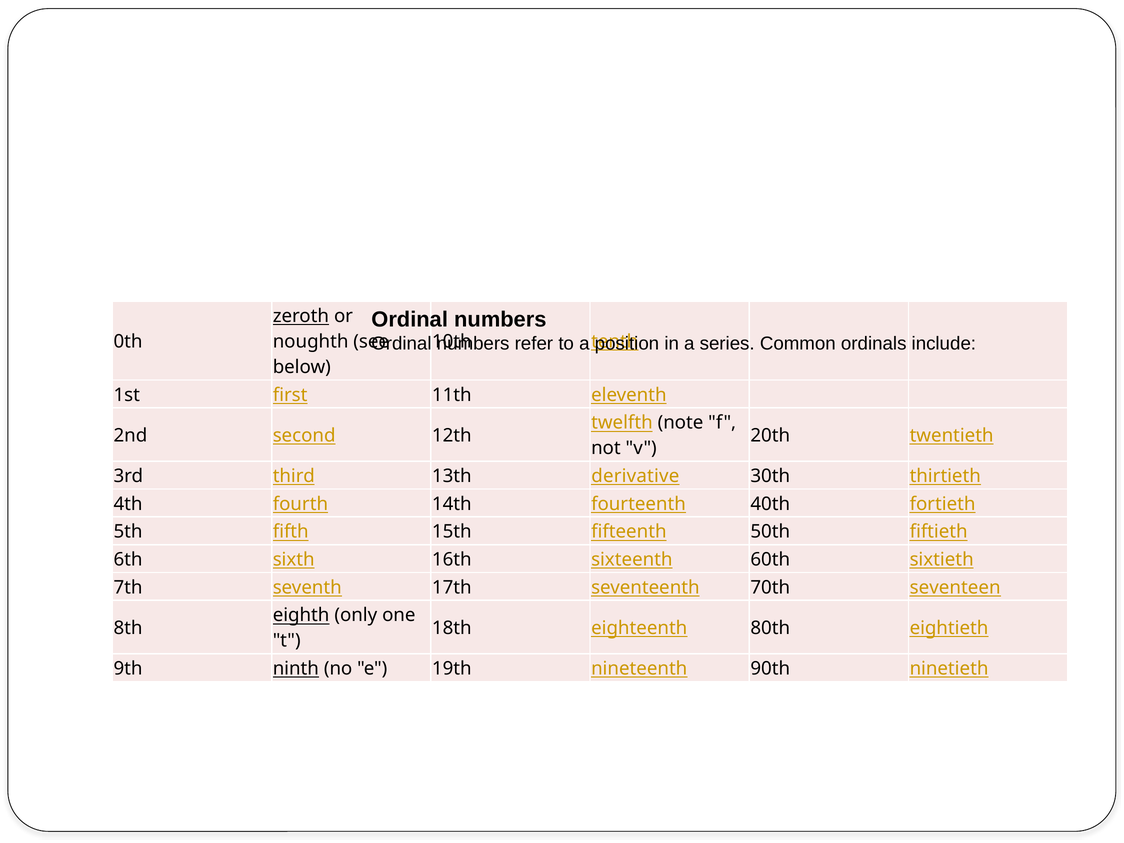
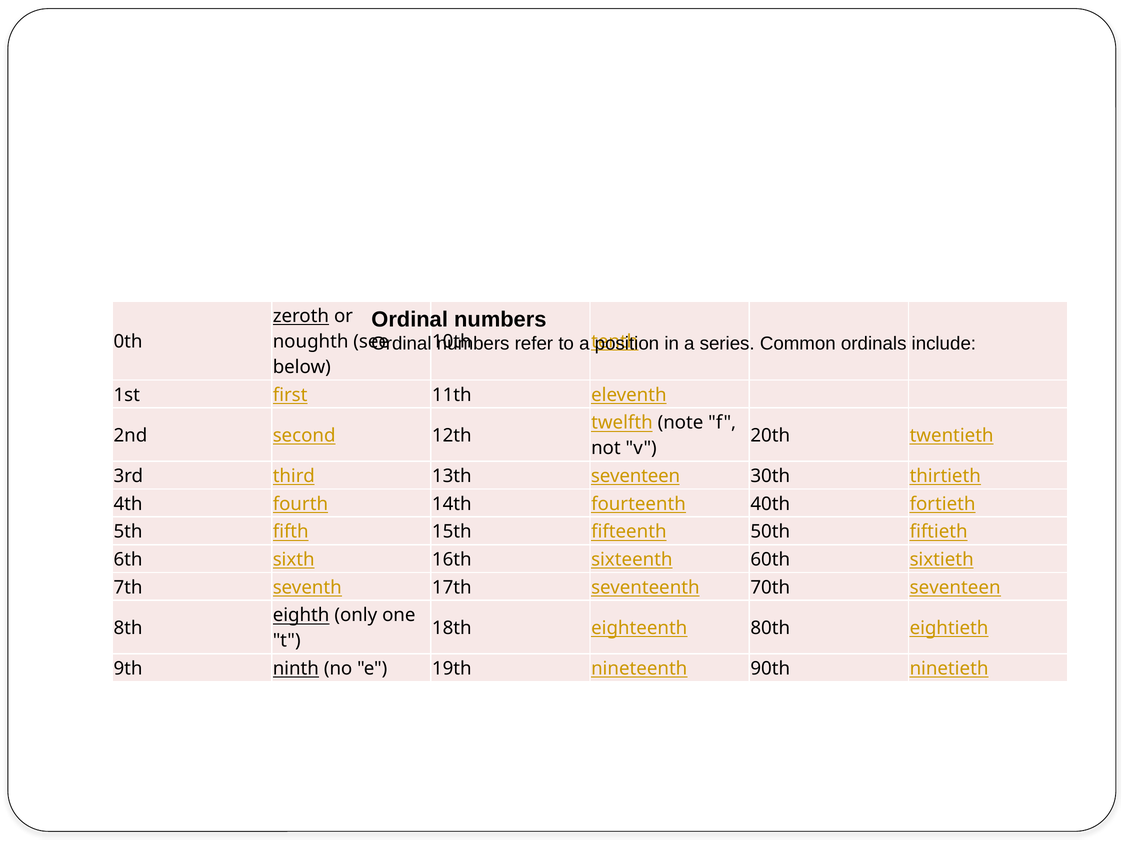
13th derivative: derivative -> seventeen
